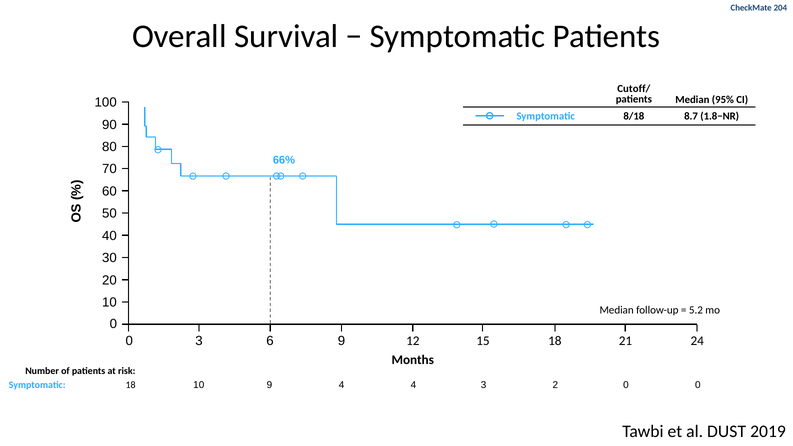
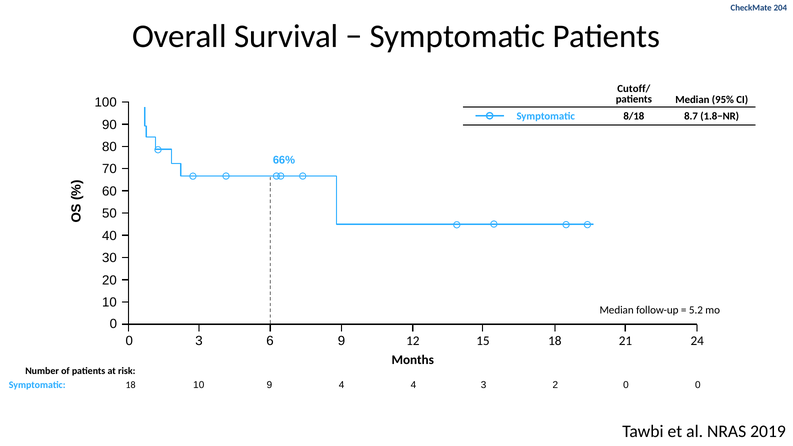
DUST: DUST -> NRAS
